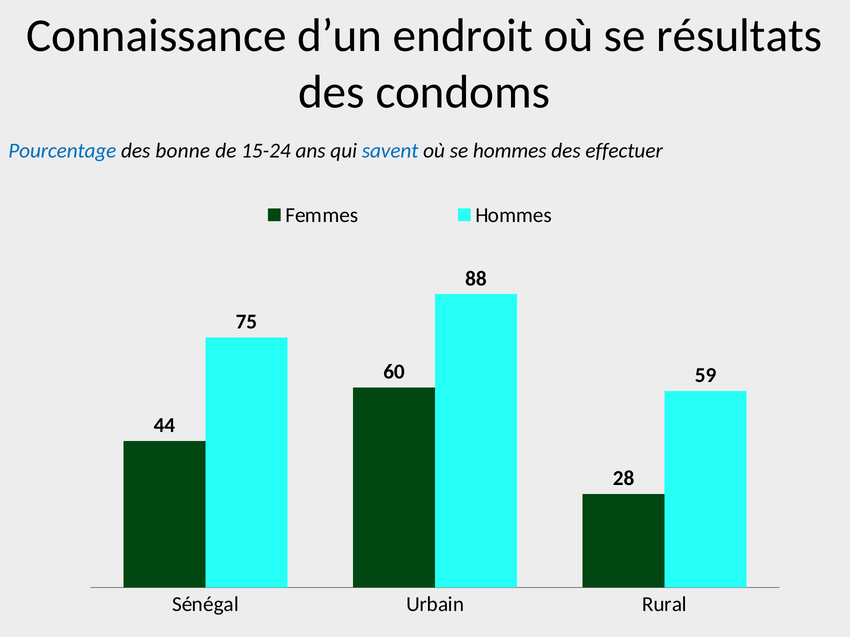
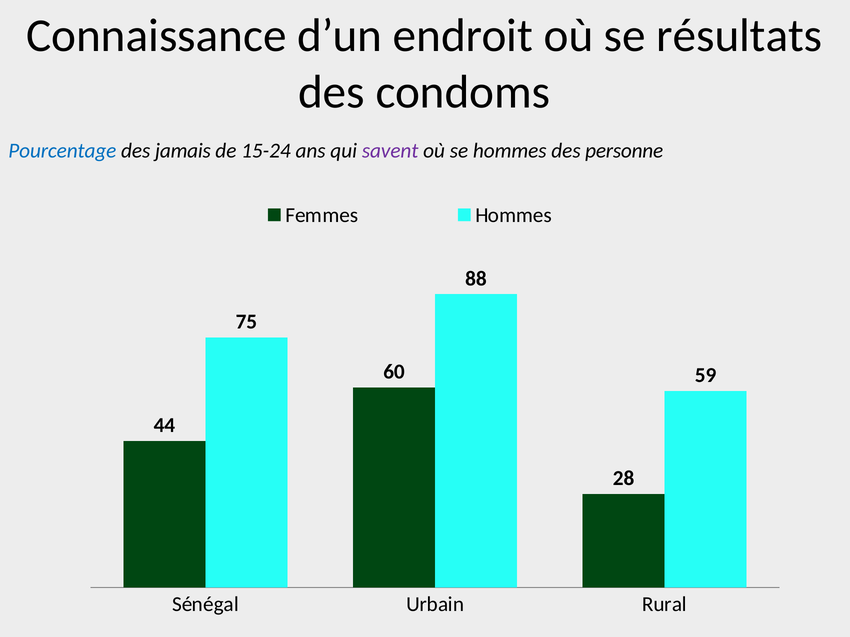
bonne: bonne -> jamais
savent colour: blue -> purple
effectuer: effectuer -> personne
